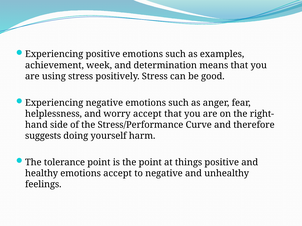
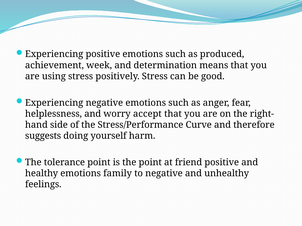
examples: examples -> produced
things: things -> friend
emotions accept: accept -> family
